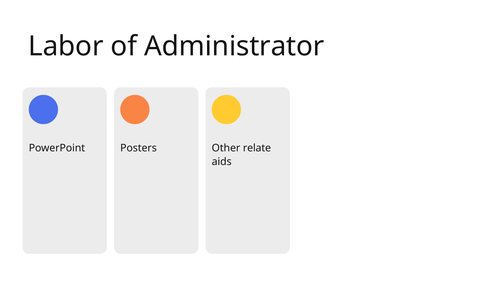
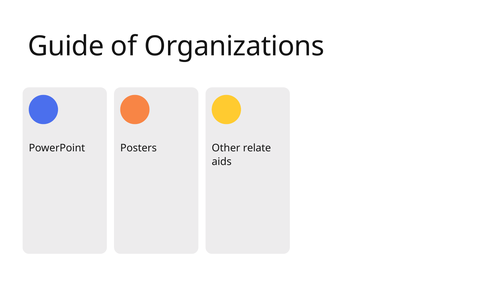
Labor: Labor -> Guide
Administrator: Administrator -> Organizations
